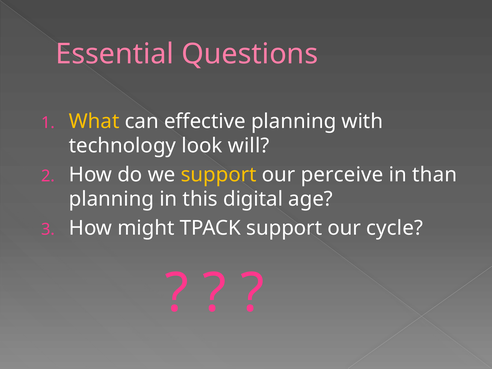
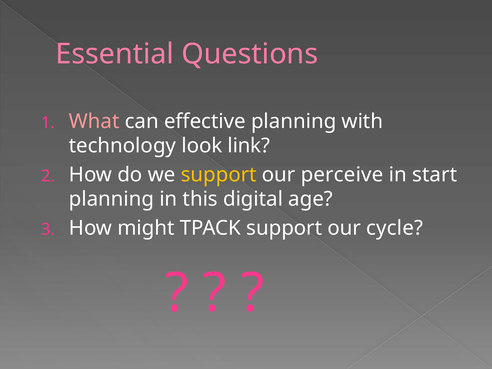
What colour: yellow -> pink
will: will -> link
than: than -> start
